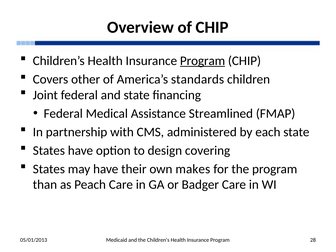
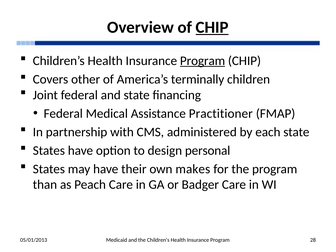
CHIP at (212, 27) underline: none -> present
standards: standards -> terminally
Streamlined: Streamlined -> Practitioner
covering: covering -> personal
